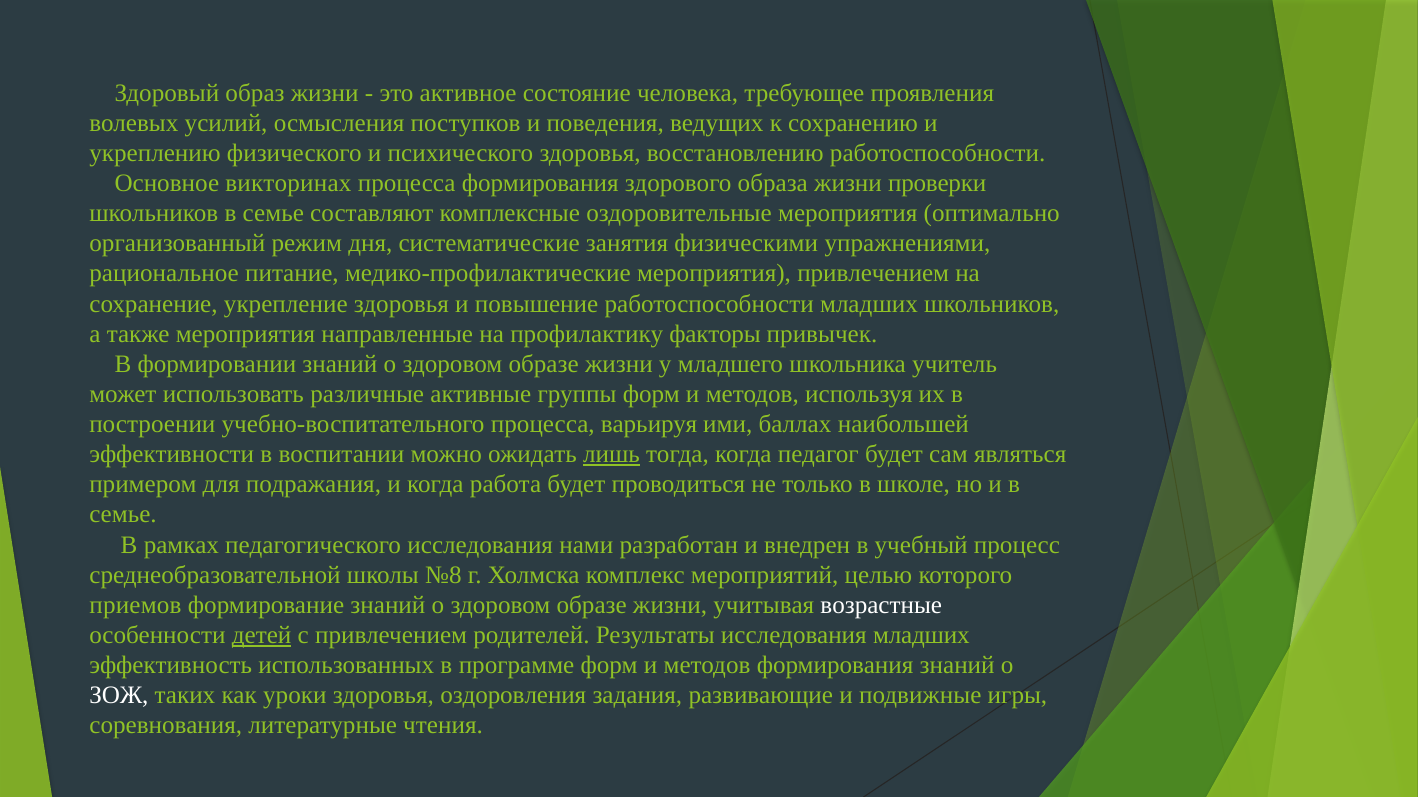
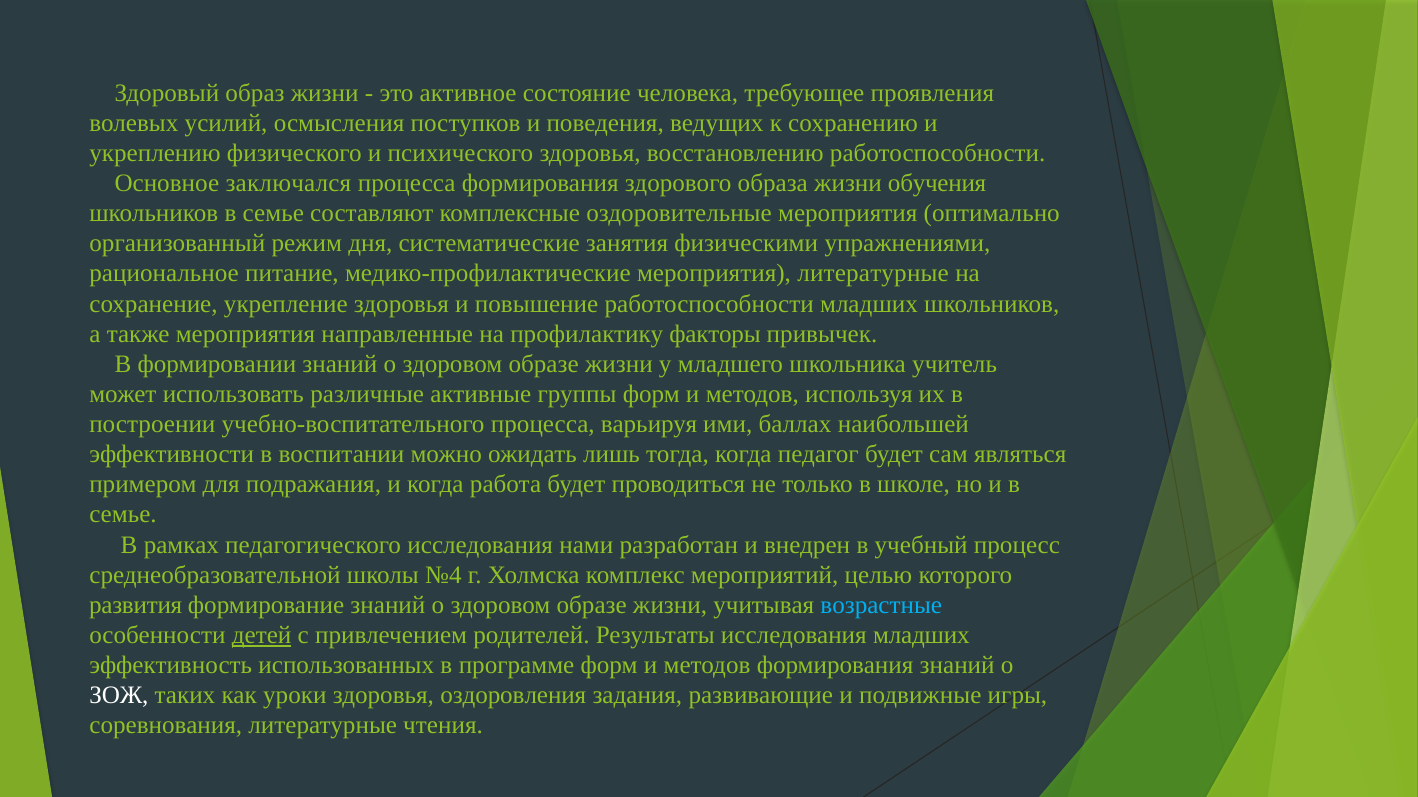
викторинах: викторинах -> заключался
проверки: проверки -> обучения
мероприятия привлечением: привлечением -> литературные
лишь underline: present -> none
№8: №8 -> №4
приемов: приемов -> развития
возрастные colour: white -> light blue
